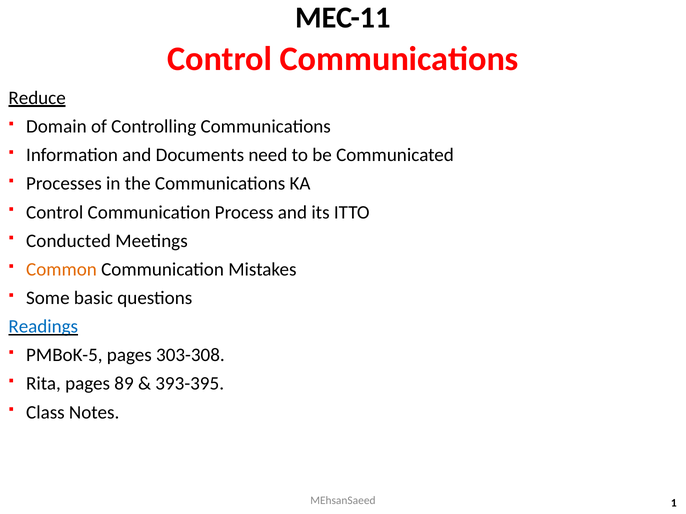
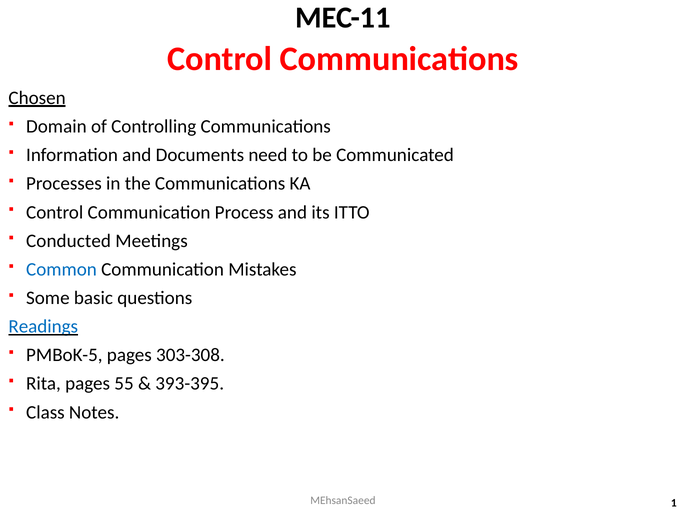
Reduce: Reduce -> Chosen
Common colour: orange -> blue
89: 89 -> 55
